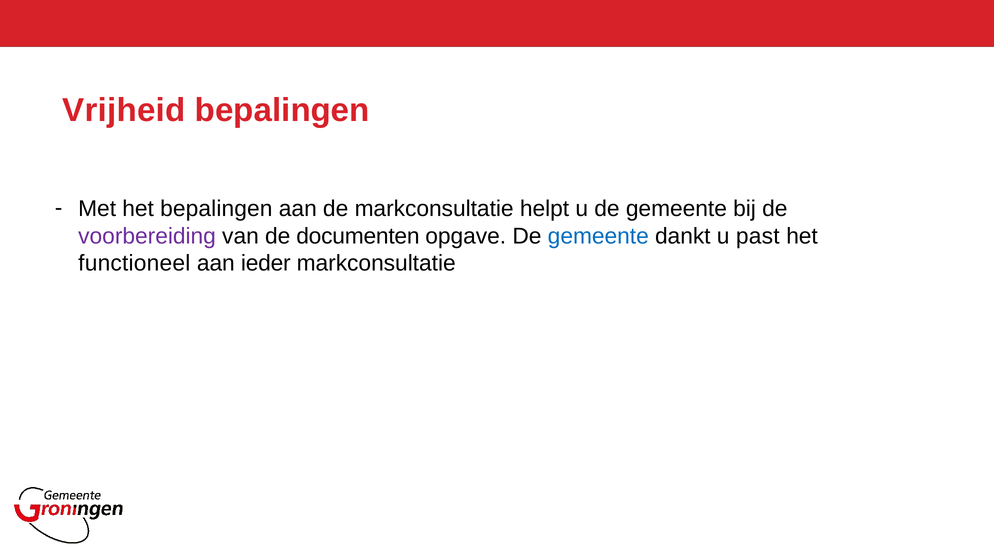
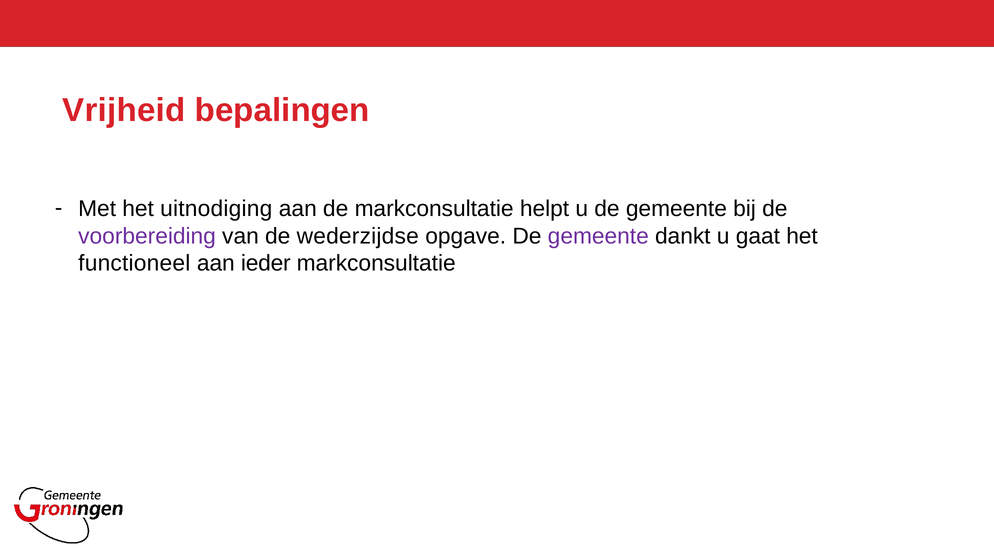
het bepalingen: bepalingen -> uitnodiging
documenten: documenten -> wederzijdse
gemeente at (598, 236) colour: blue -> purple
past: past -> gaat
